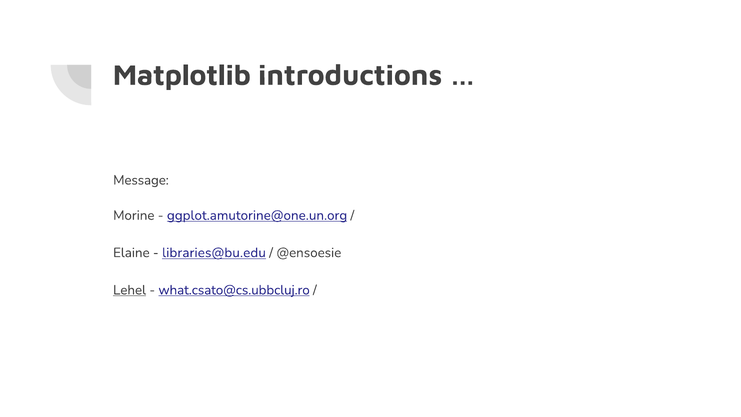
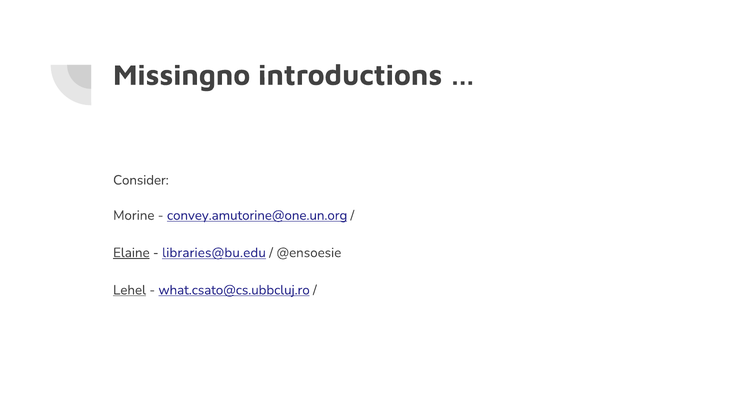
Matplotlib: Matplotlib -> Missingno
Message: Message -> Consider
ggplot.amutorine@one.un.org: ggplot.amutorine@one.un.org -> convey.amutorine@one.un.org
Elaine underline: none -> present
